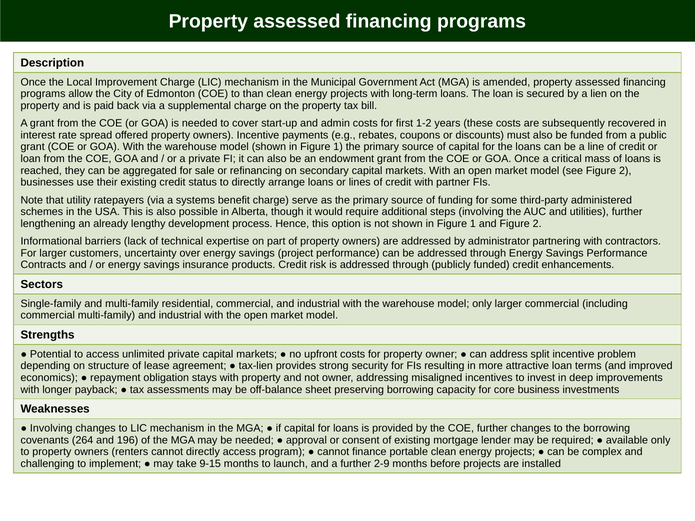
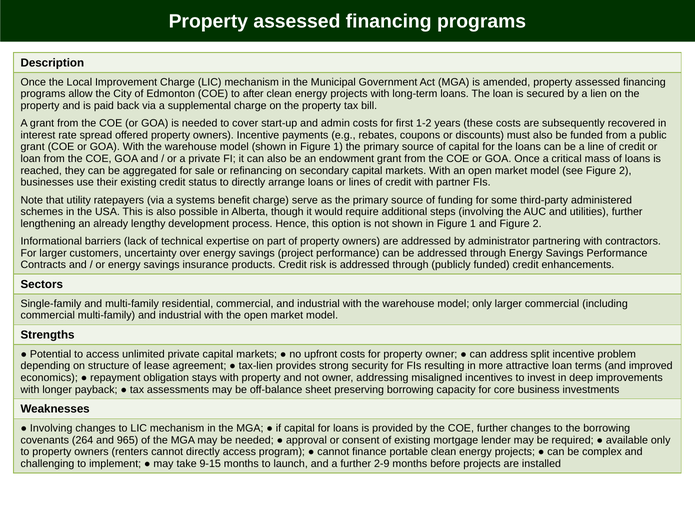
than: than -> after
196: 196 -> 965
